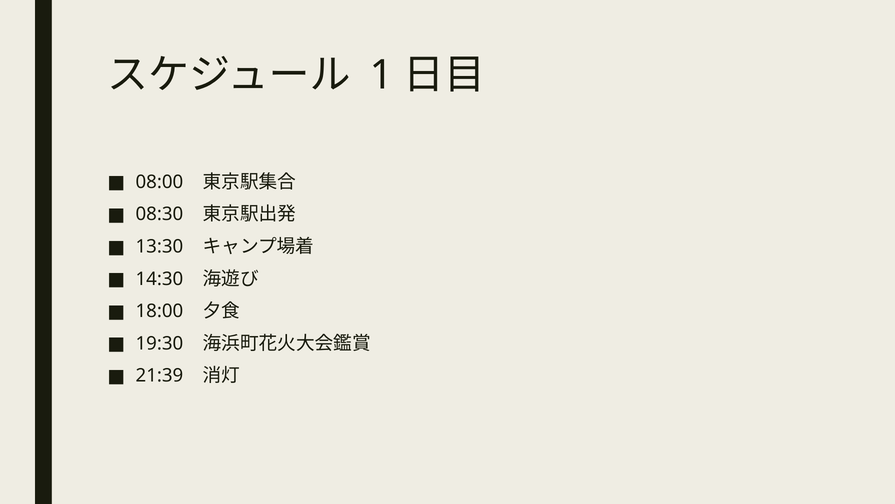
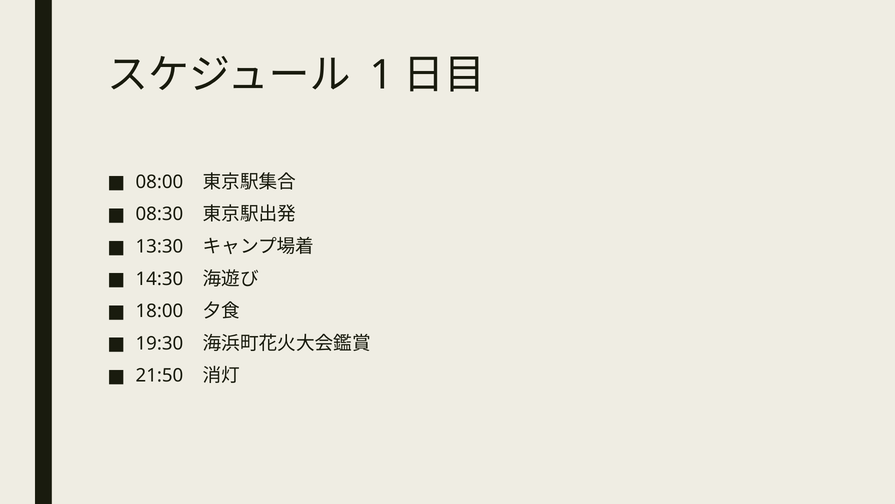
21:39: 21:39 -> 21:50
